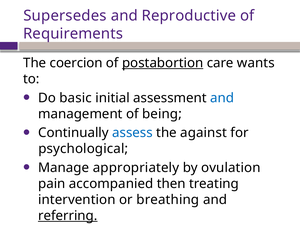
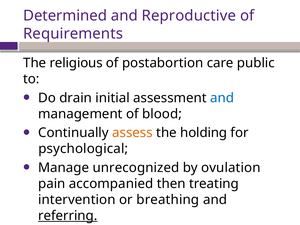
Supersedes: Supersedes -> Determined
coercion: coercion -> religious
postabortion underline: present -> none
wants: wants -> public
basic: basic -> drain
being: being -> blood
assess colour: blue -> orange
against: against -> holding
appropriately: appropriately -> unrecognized
